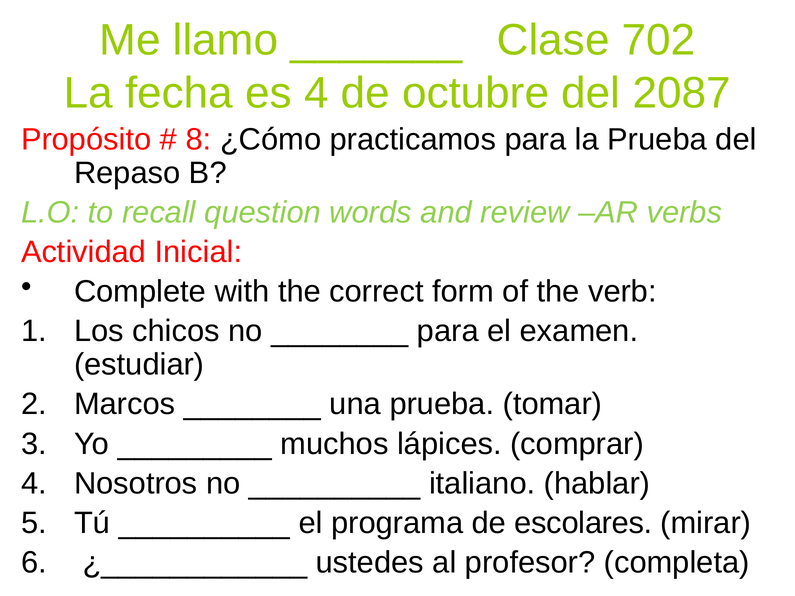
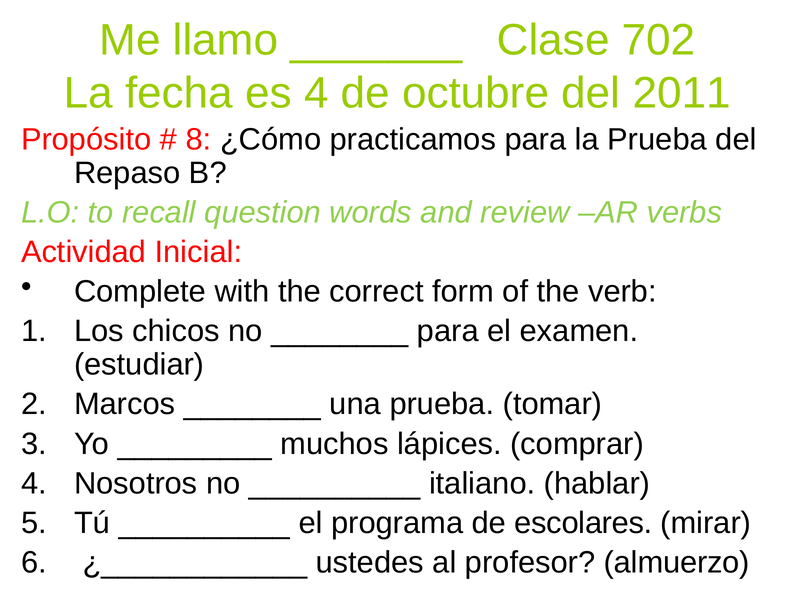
2087: 2087 -> 2011
completa: completa -> almuerzo
